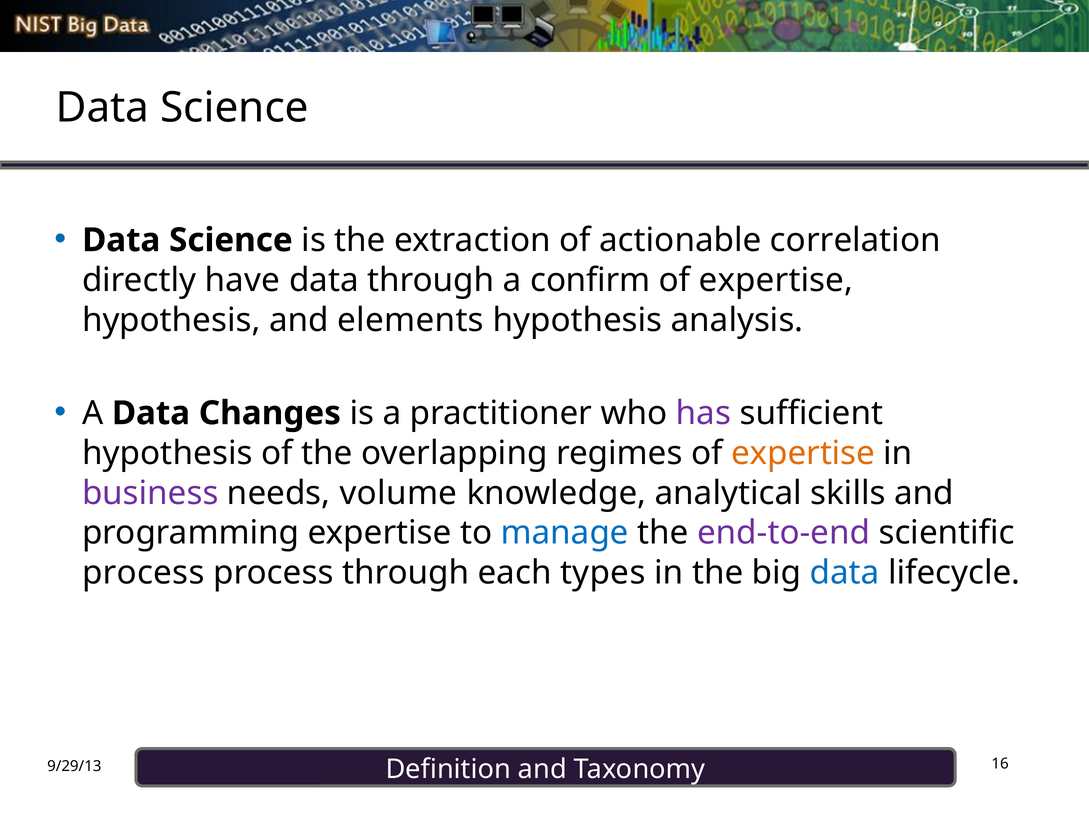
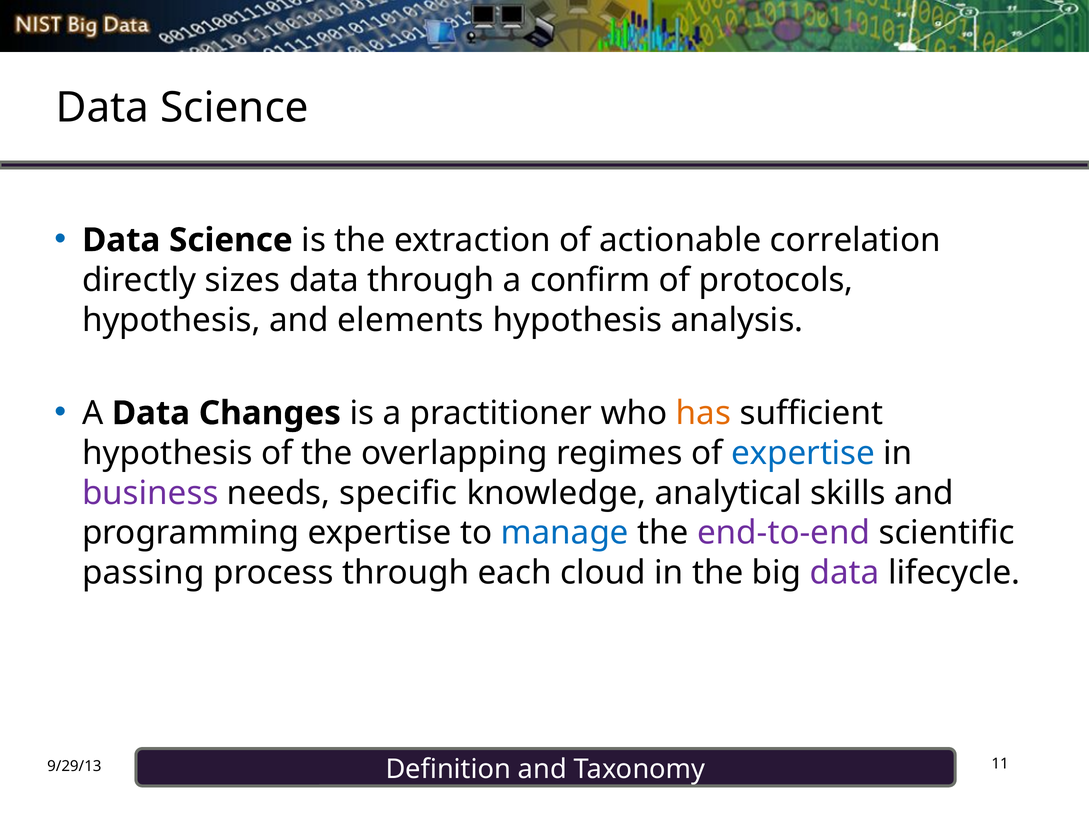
have: have -> sizes
expertise at (776, 280): expertise -> protocols
has colour: purple -> orange
expertise at (803, 453) colour: orange -> blue
volume: volume -> specific
process at (143, 573): process -> passing
types: types -> cloud
data at (845, 573) colour: blue -> purple
16: 16 -> 11
